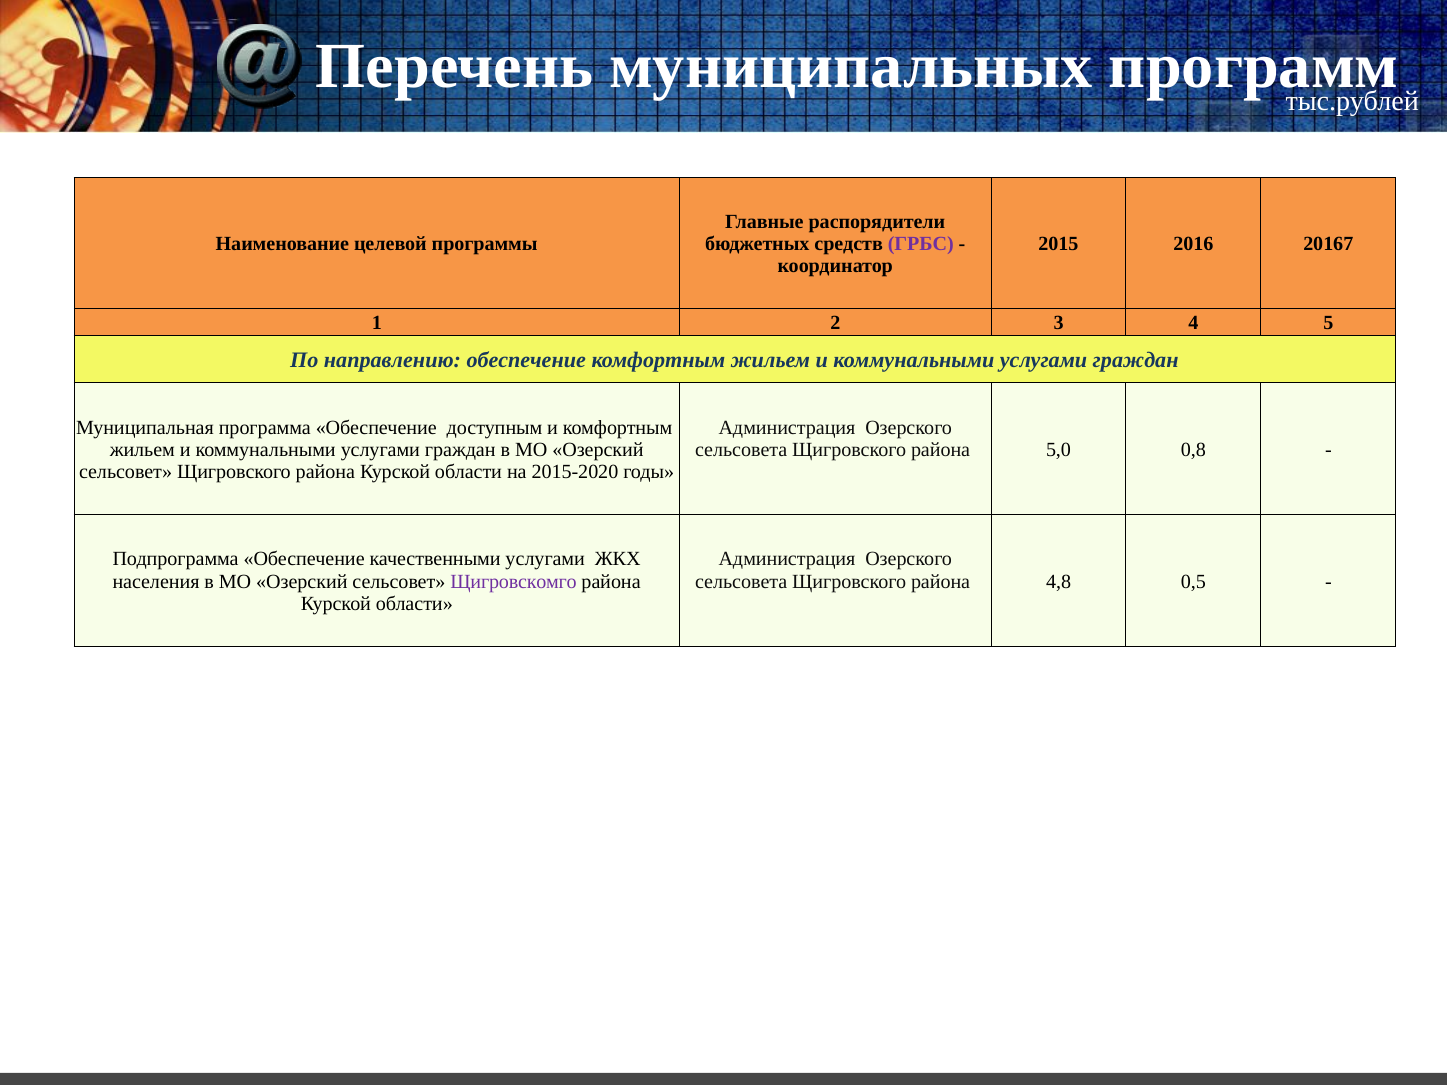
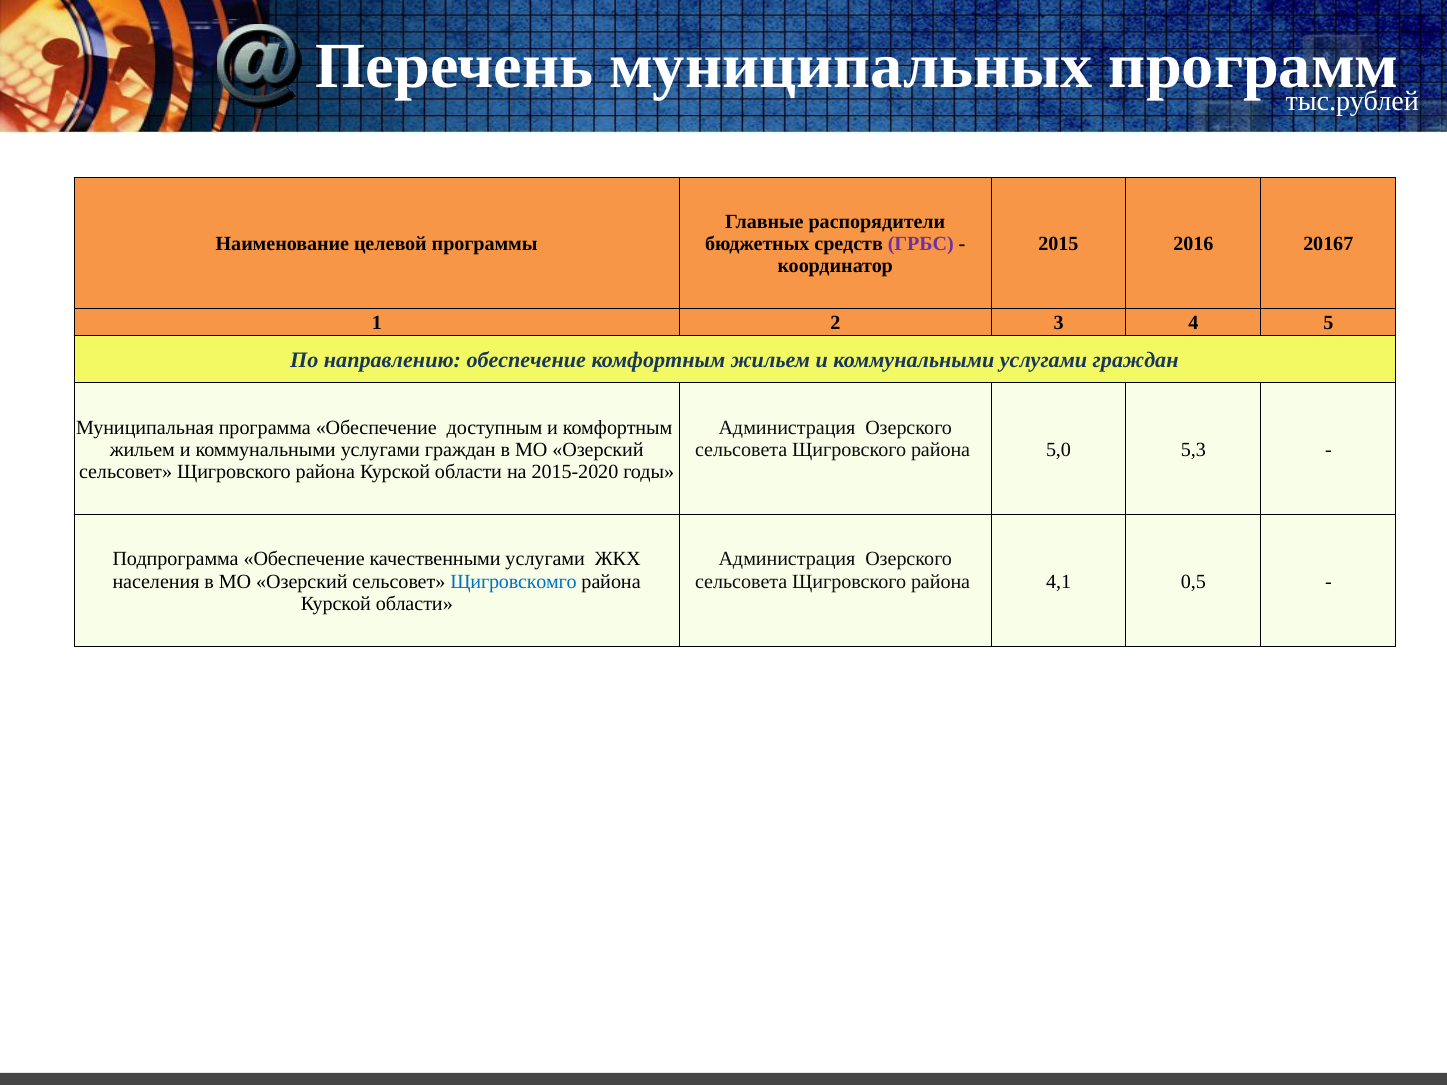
0,8: 0,8 -> 5,3
Щигровскомго colour: purple -> blue
4,8: 4,8 -> 4,1
